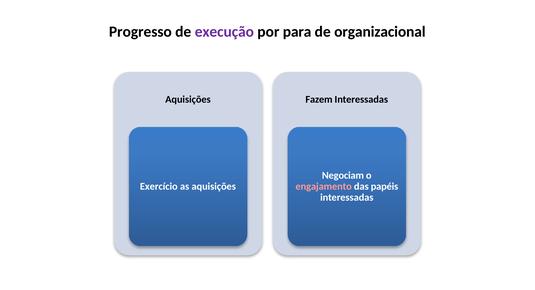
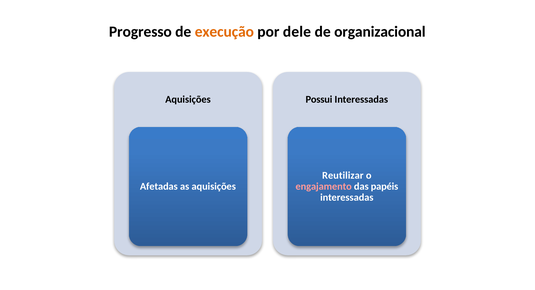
execução colour: purple -> orange
para: para -> dele
Fazem: Fazem -> Possui
Negociam: Negociam -> Reutilizar
Exercício: Exercício -> Afetadas
